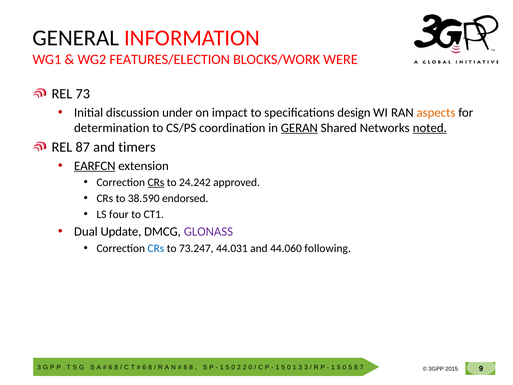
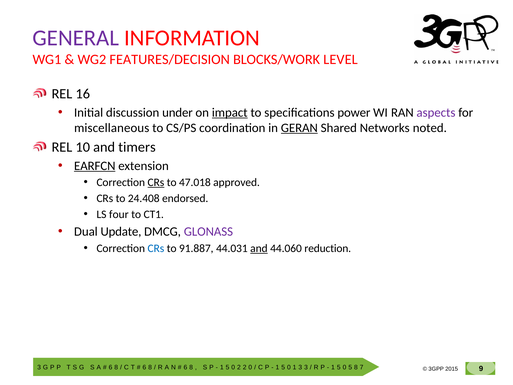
GENERAL colour: black -> purple
FEATURES/ELECTION: FEATURES/ELECTION -> FEATURES/DECISION
WERE: WERE -> LEVEL
73: 73 -> 16
impact underline: none -> present
design: design -> power
aspects colour: orange -> purple
determination: determination -> miscellaneous
noted underline: present -> none
87: 87 -> 10
24.242: 24.242 -> 47.018
38.590: 38.590 -> 24.408
73.247: 73.247 -> 91.887
and at (259, 248) underline: none -> present
following: following -> reduction
